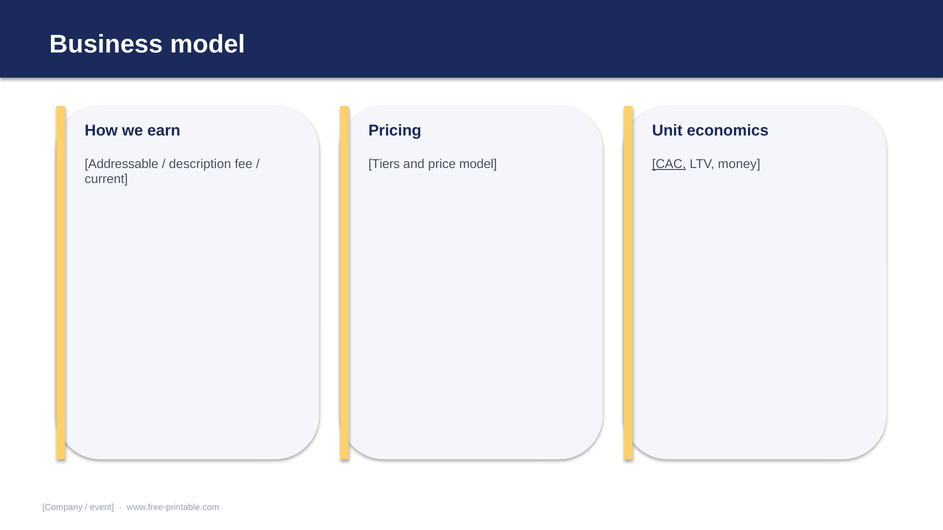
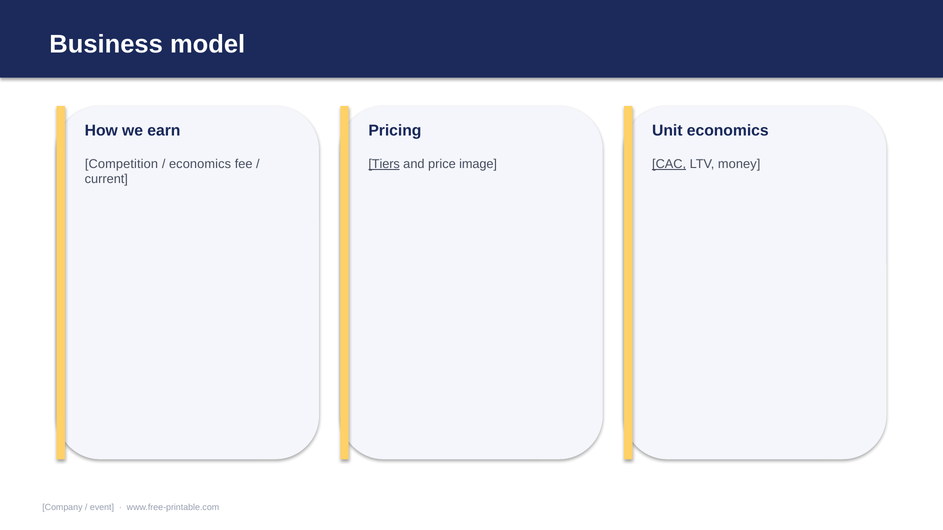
Addressable: Addressable -> Competition
description at (200, 164): description -> economics
Tiers underline: none -> present
price model: model -> image
